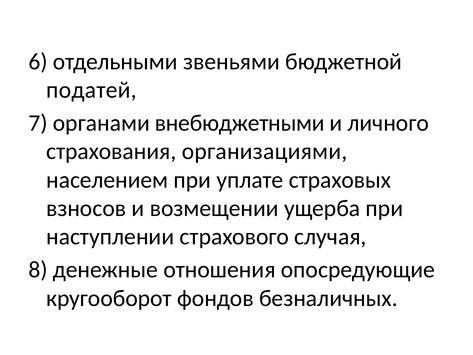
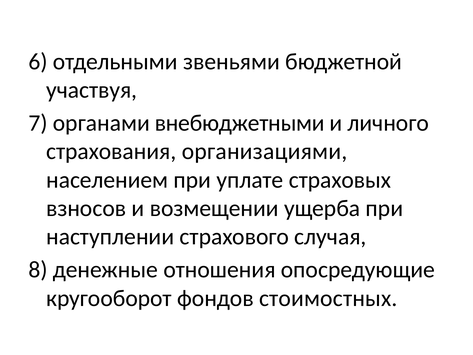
податей: податей -> участвуя
безналичных: безналичных -> стоимостных
